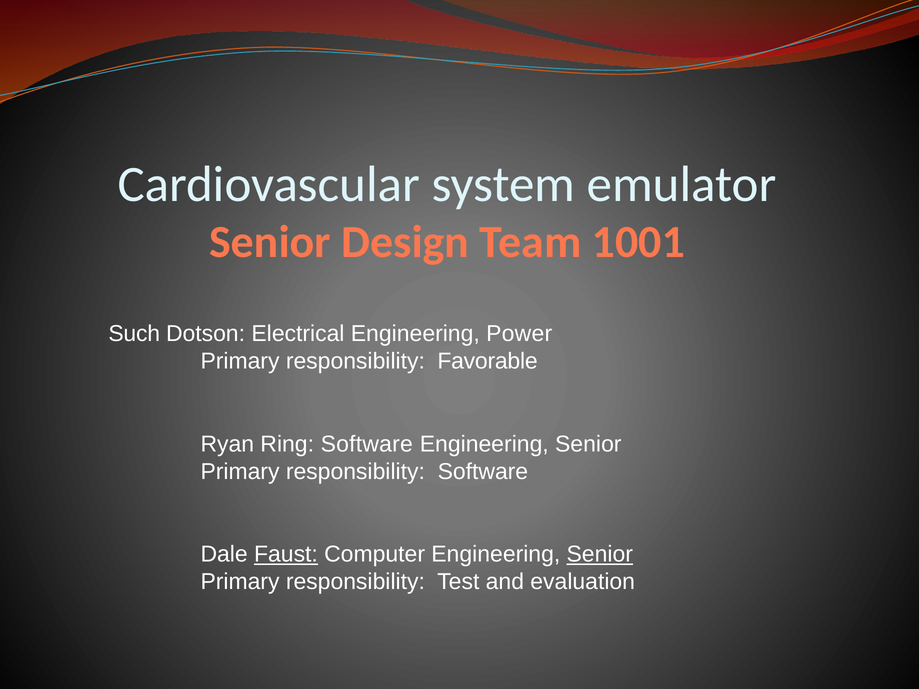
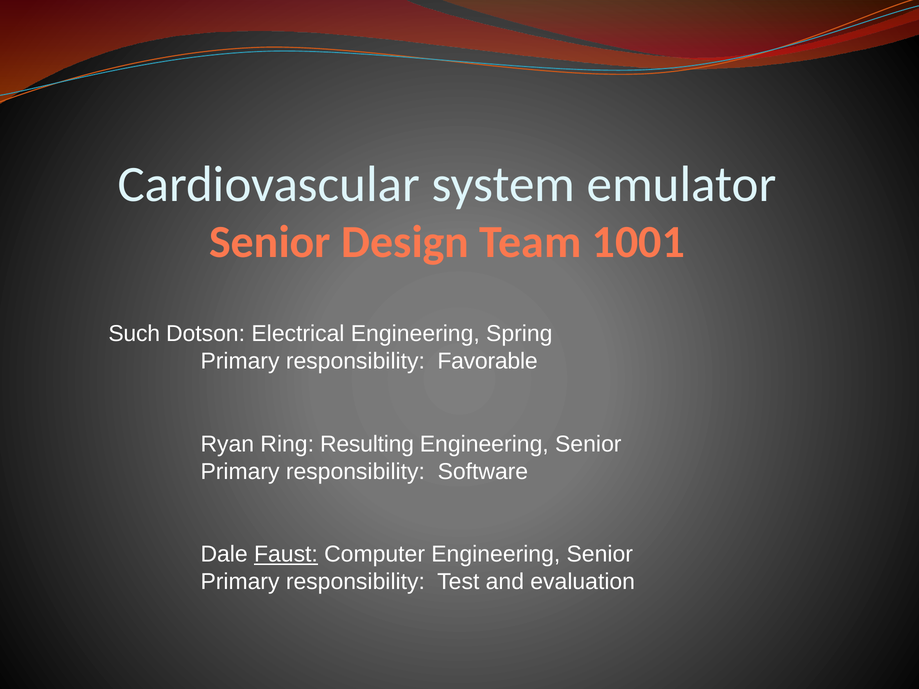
Power: Power -> Spring
Ring Software: Software -> Resulting
Senior at (600, 554) underline: present -> none
